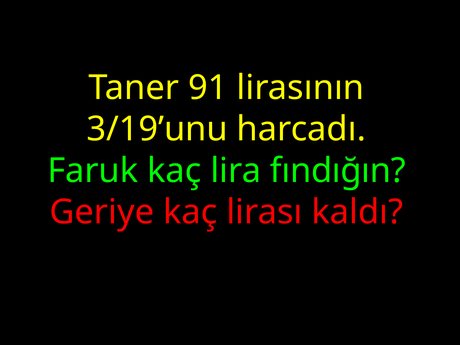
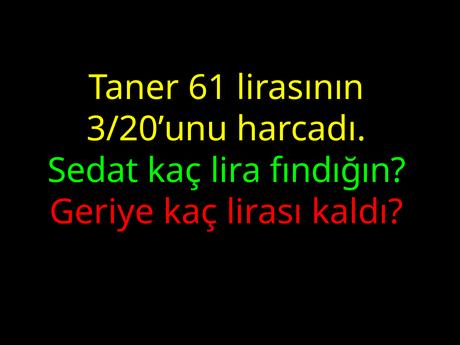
91: 91 -> 61
3/19’unu: 3/19’unu -> 3/20’unu
Faruk: Faruk -> Sedat
